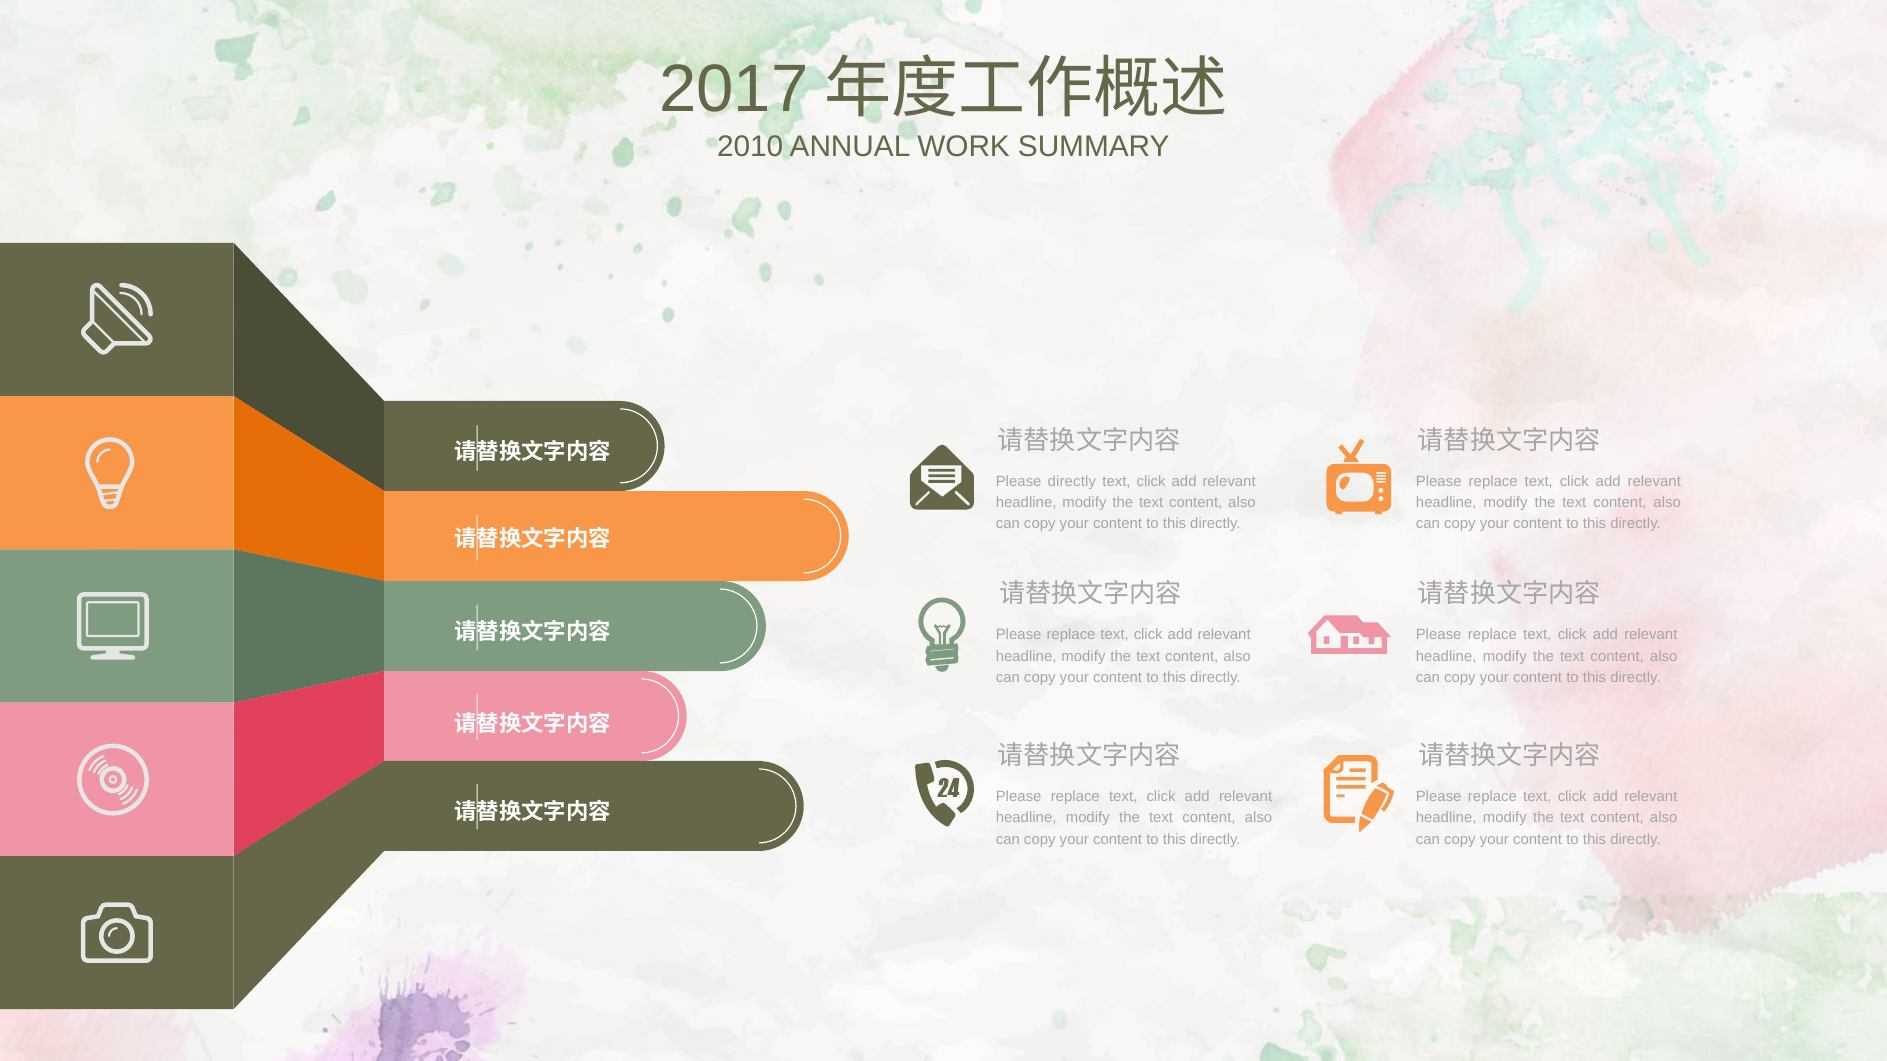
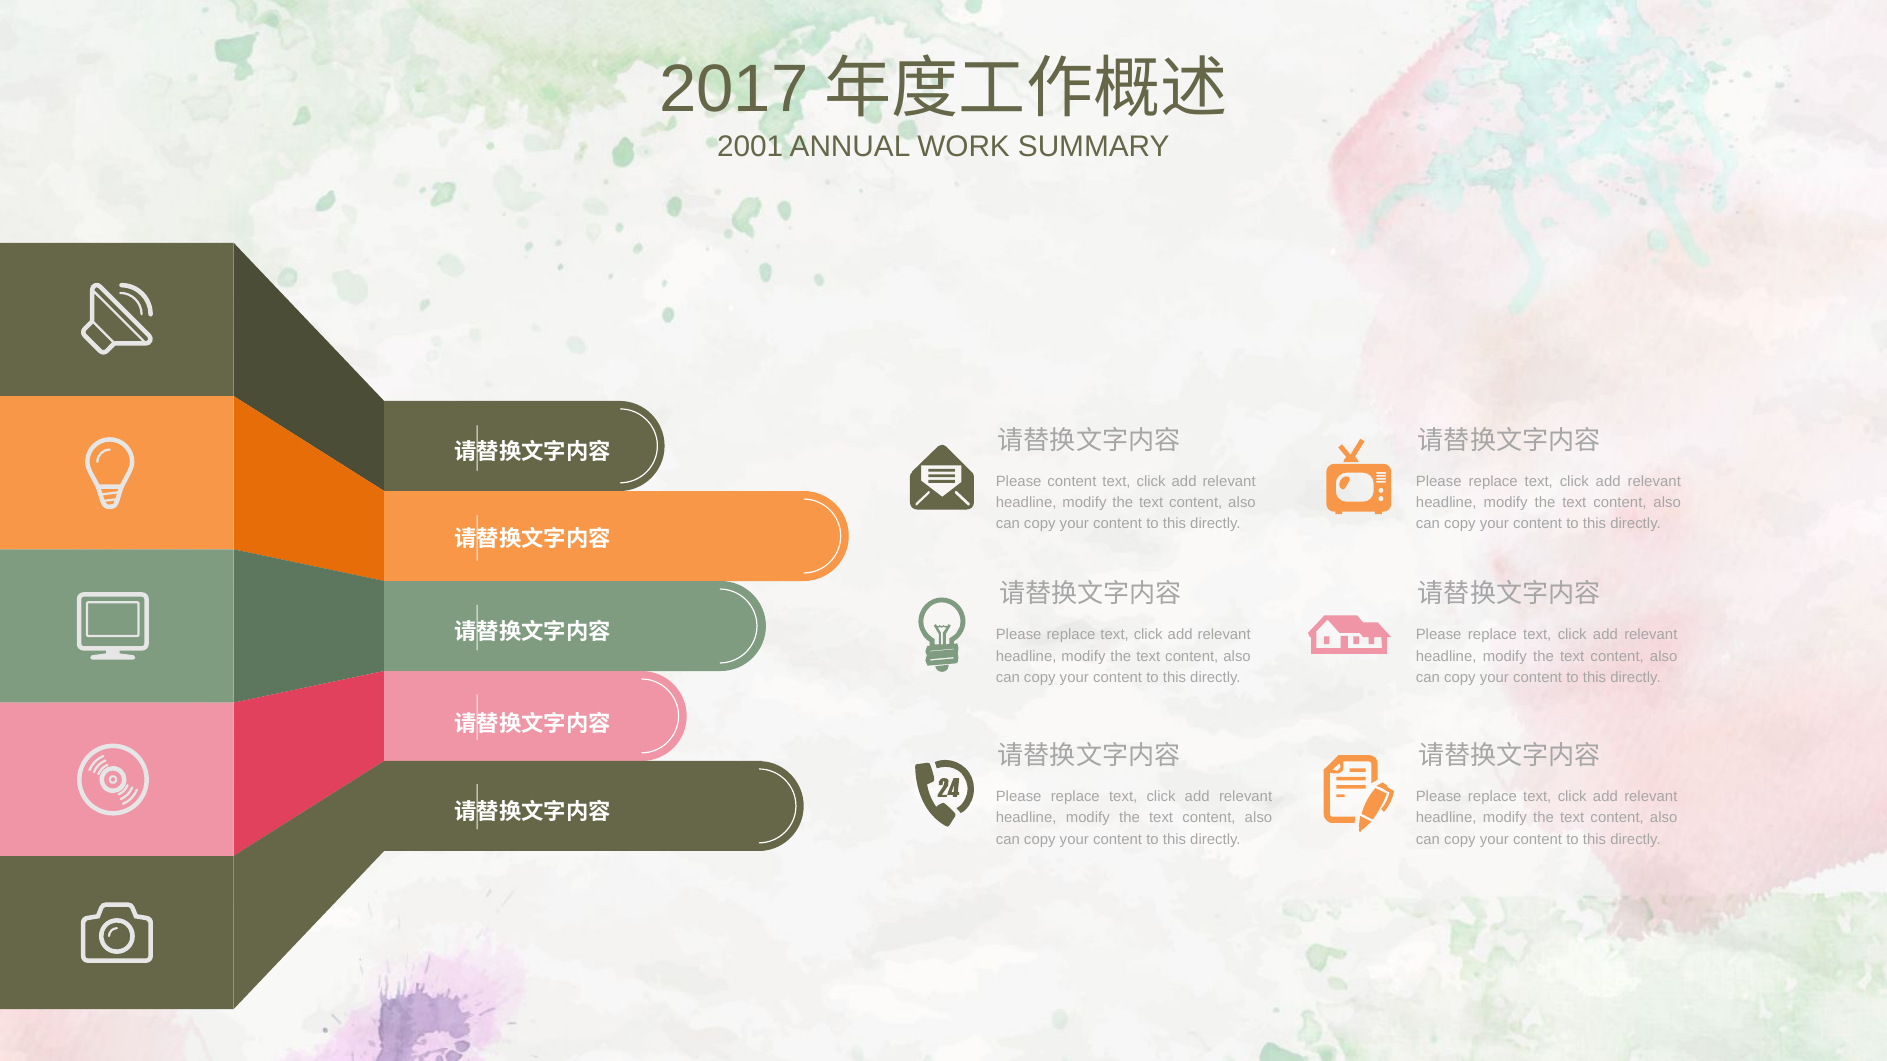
2010: 2010 -> 2001
Please directly: directly -> content
